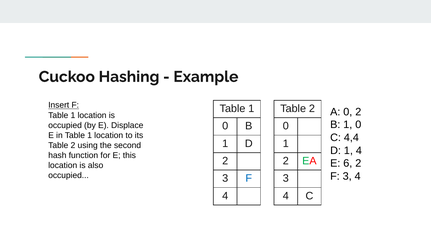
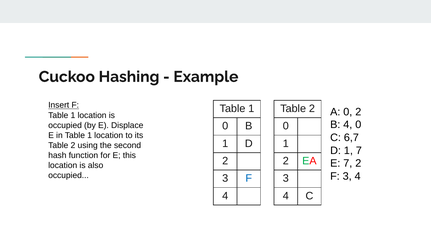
1 at (348, 125): 1 -> 4
4,4: 4,4 -> 6,7
1 4: 4 -> 7
E 6: 6 -> 7
